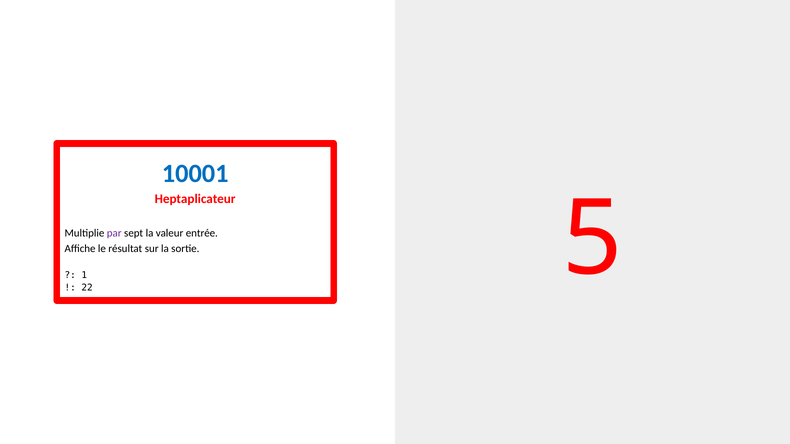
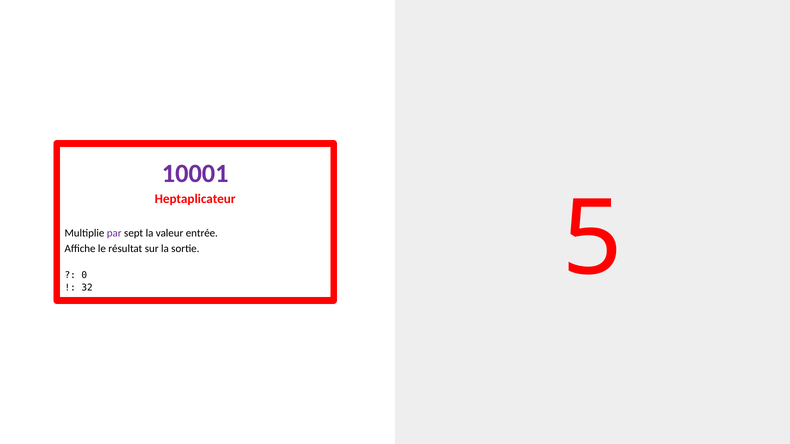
10001 colour: blue -> purple
1: 1 -> 0
22: 22 -> 32
